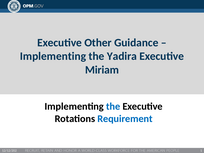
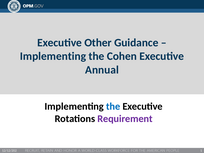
Yadira: Yadira -> Cohen
Miriam: Miriam -> Annual
Requirement colour: blue -> purple
